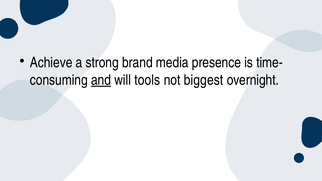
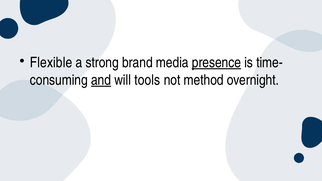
Achieve: Achieve -> Flexible
presence underline: none -> present
biggest: biggest -> method
